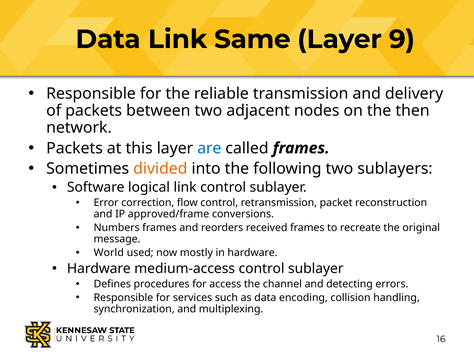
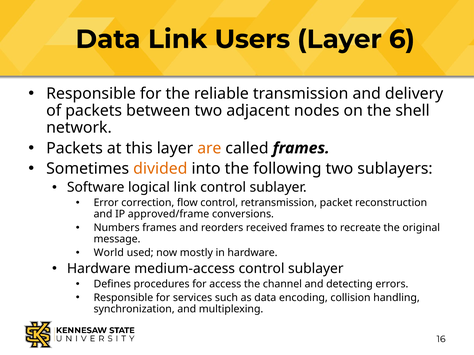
Same: Same -> Users
9: 9 -> 6
then: then -> shell
are colour: blue -> orange
